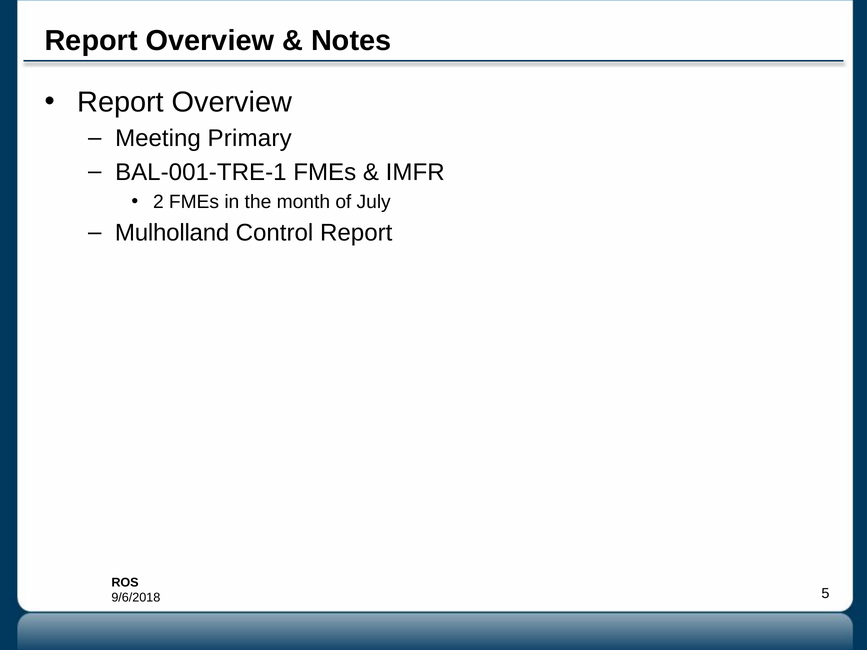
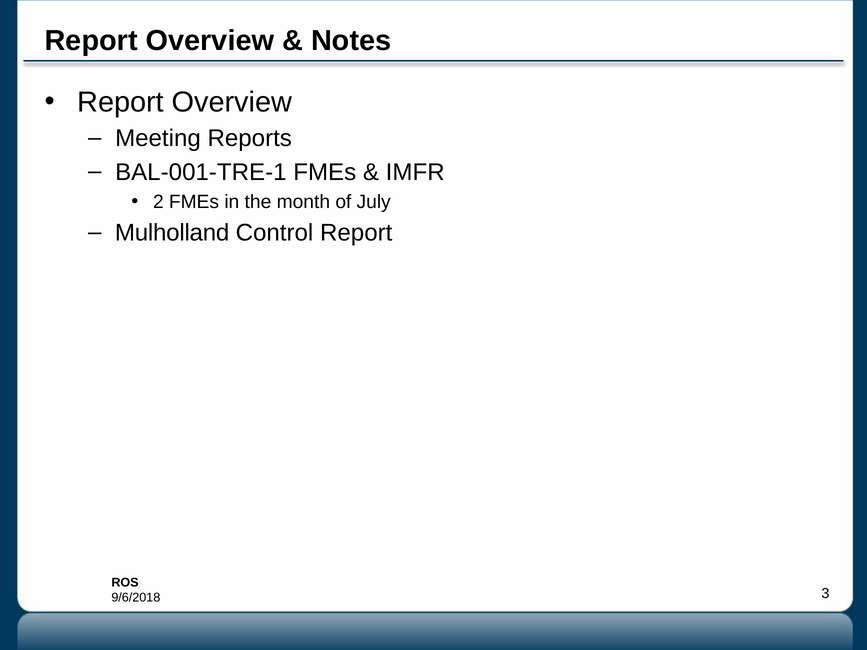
Primary: Primary -> Reports
5: 5 -> 3
